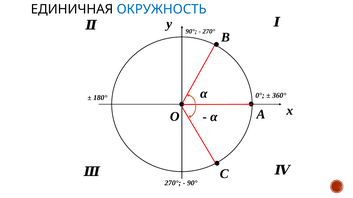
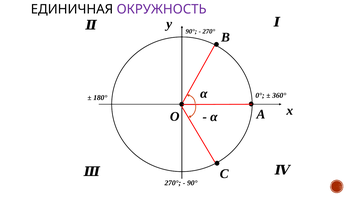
ОКРУЖНОСТЬ colour: blue -> purple
